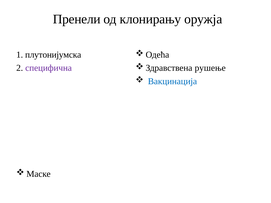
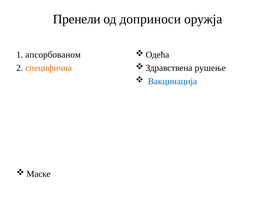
клонирању: клонирању -> доприноси
плутонијумска: плутонијумска -> апсорбованом
специфична colour: purple -> orange
